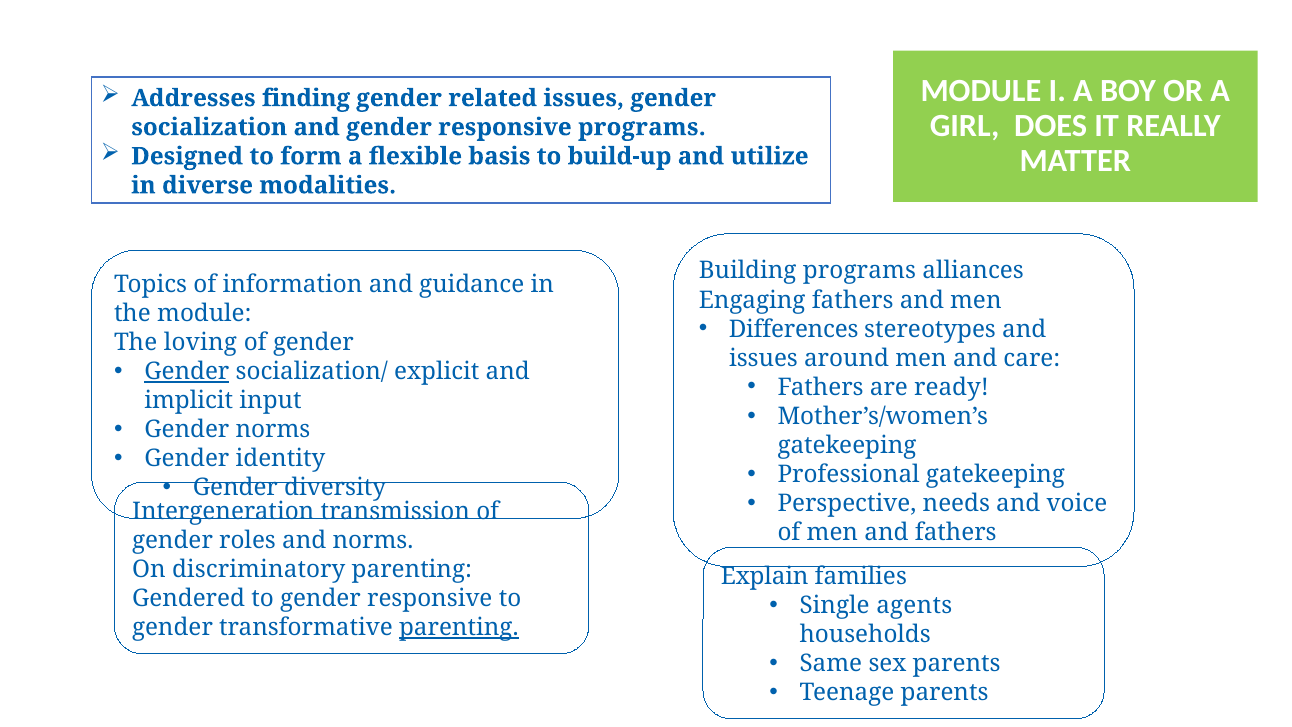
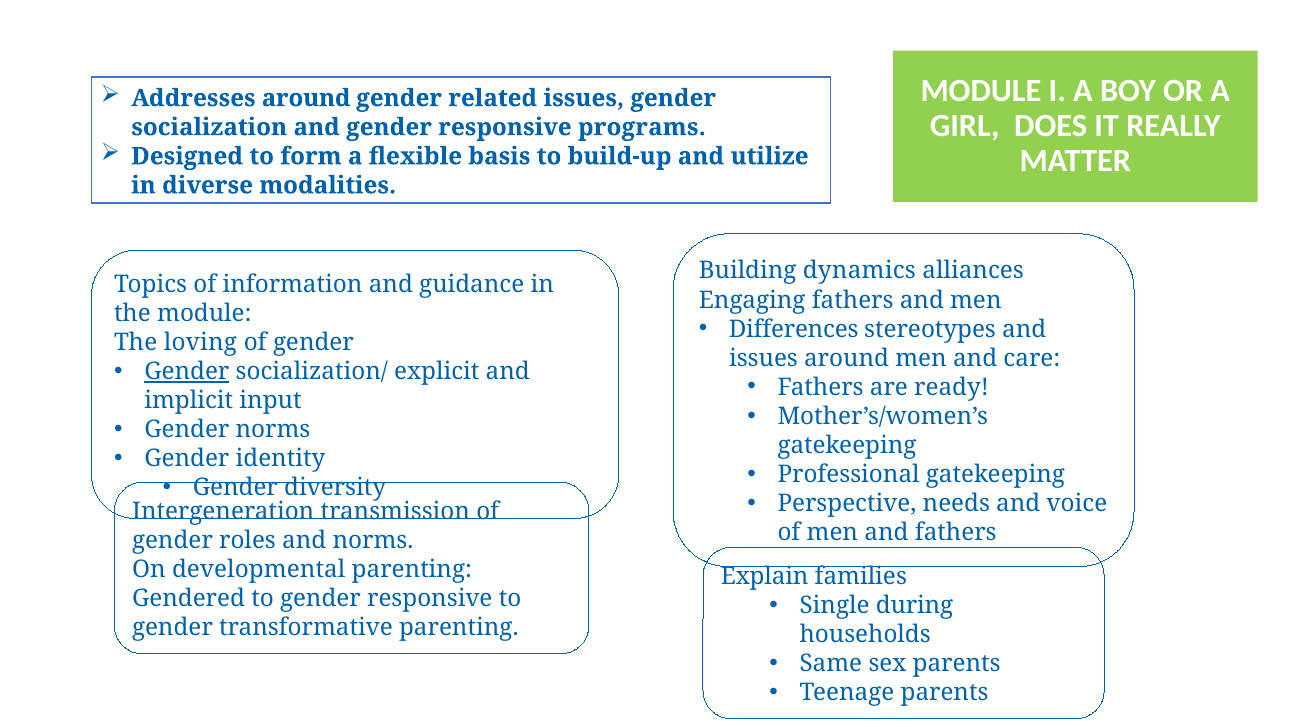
Addresses finding: finding -> around
Building programs: programs -> dynamics
discriminatory: discriminatory -> developmental
agents: agents -> during
parenting at (459, 628) underline: present -> none
